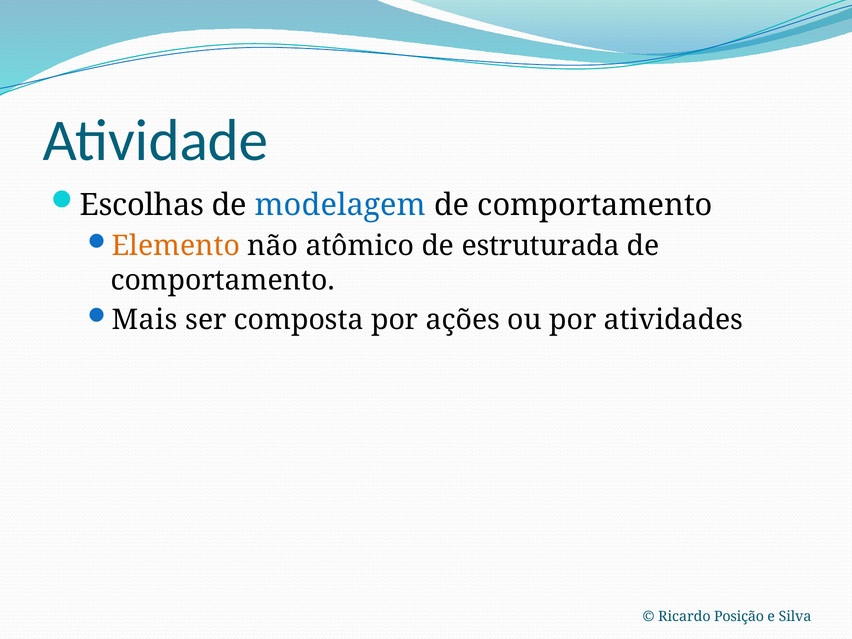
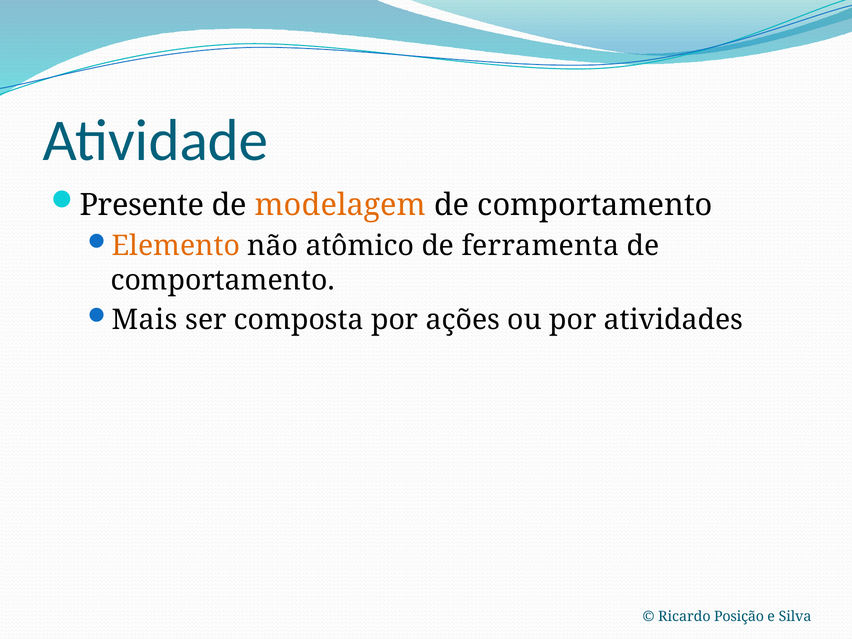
Escolhas: Escolhas -> Presente
modelagem colour: blue -> orange
estruturada: estruturada -> ferramenta
